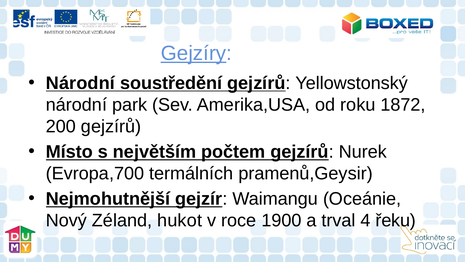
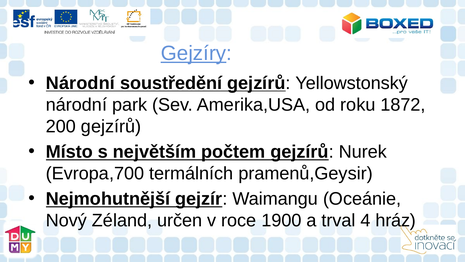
hukot: hukot -> určen
řeku: řeku -> hráz
